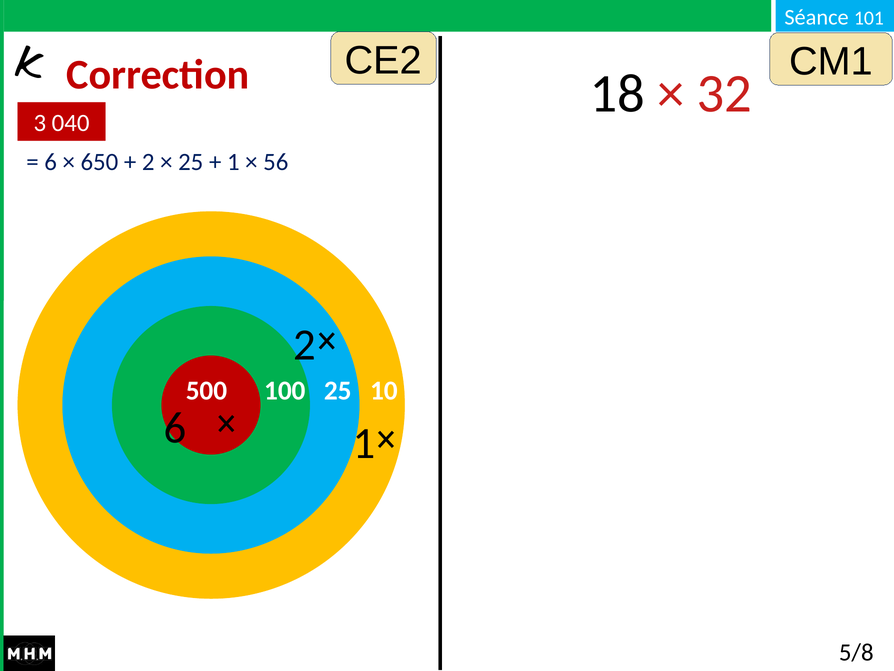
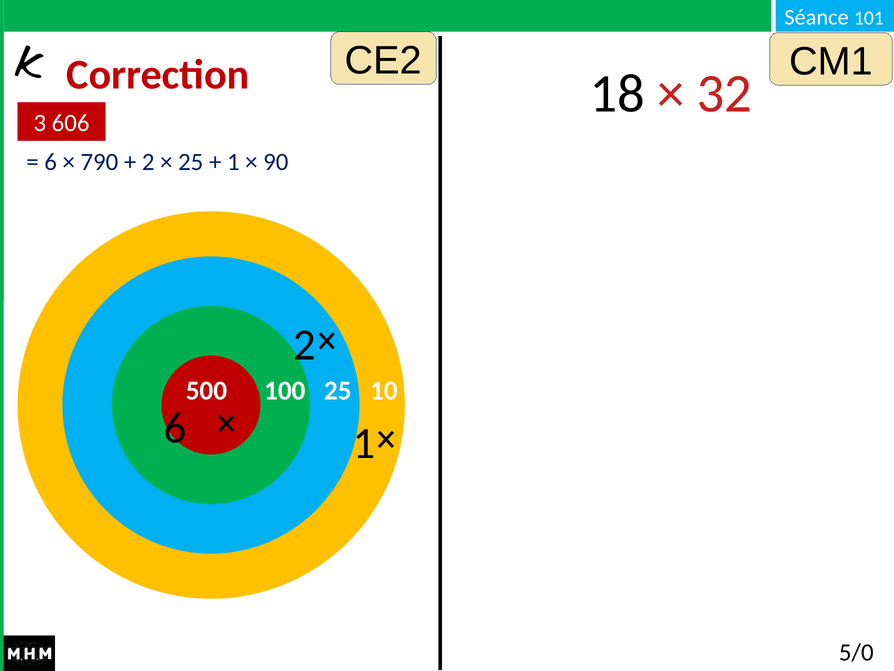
040: 040 -> 606
650: 650 -> 790
56: 56 -> 90
5/8: 5/8 -> 5/0
